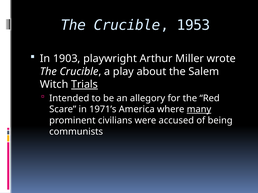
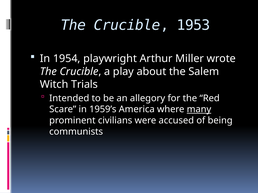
1903: 1903 -> 1954
Trials underline: present -> none
1971’s: 1971’s -> 1959’s
